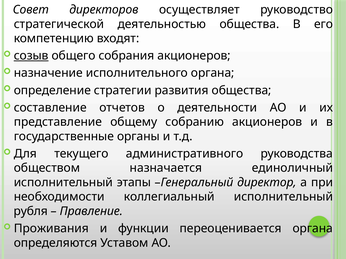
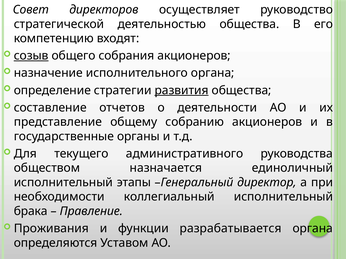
развития underline: none -> present
рубля: рубля -> брака
переоценивается: переоценивается -> разрабатывается
